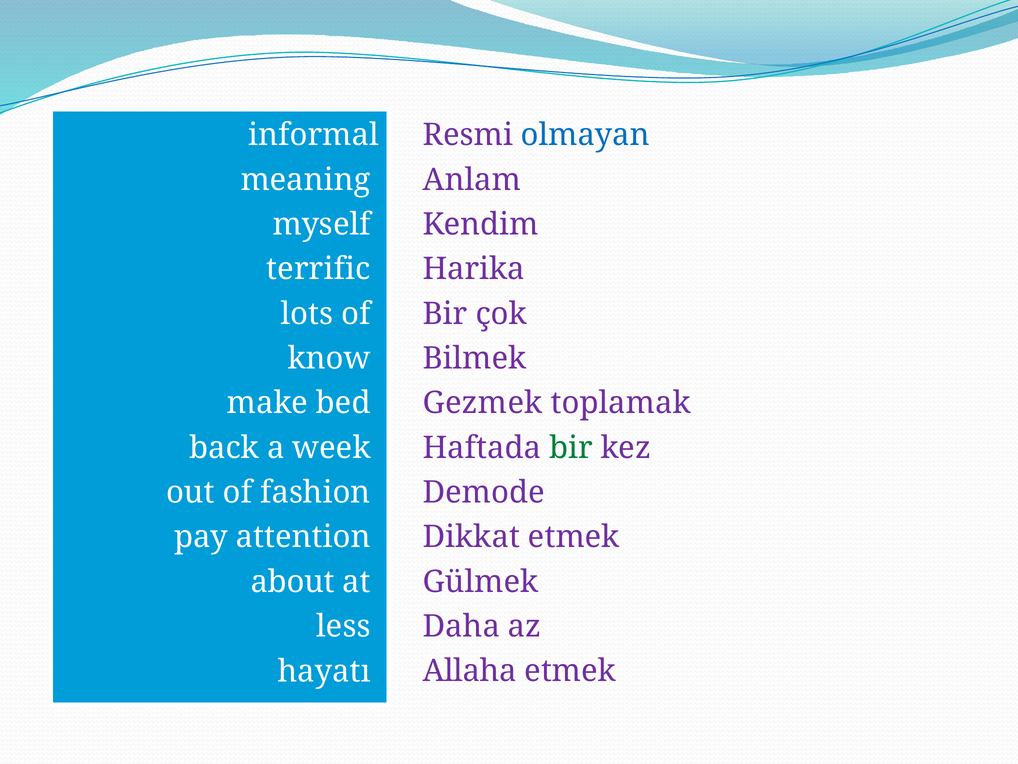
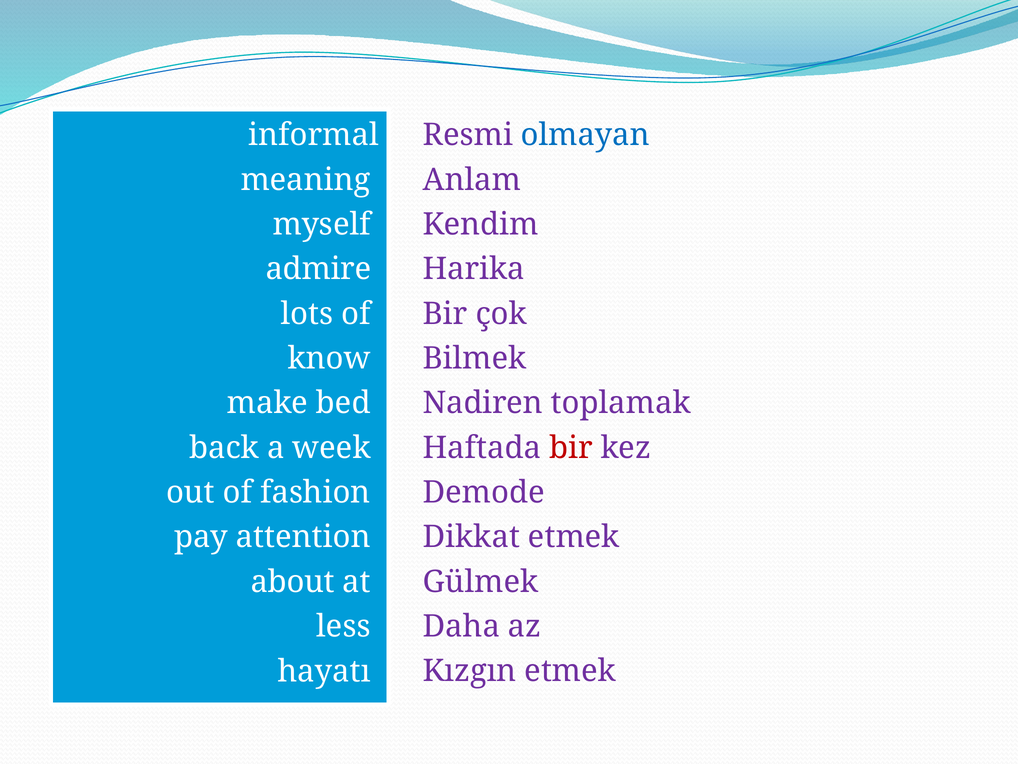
terrific: terrific -> admire
Gezmek: Gezmek -> Nadiren
bir at (571, 448) colour: green -> red
Allaha: Allaha -> Kızgın
